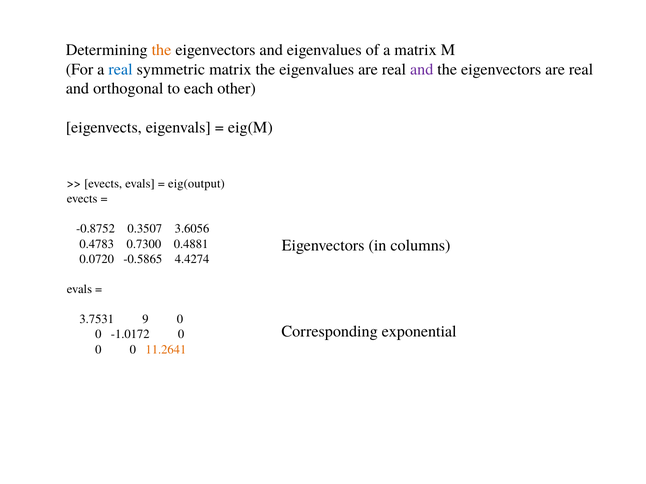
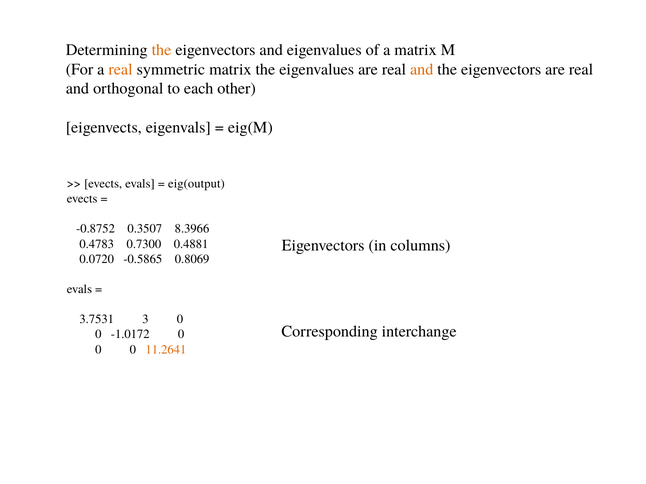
real at (121, 69) colour: blue -> orange
and at (422, 69) colour: purple -> orange
3.6056: 3.6056 -> 8.3966
4.4274: 4.4274 -> 0.8069
9: 9 -> 3
exponential: exponential -> interchange
